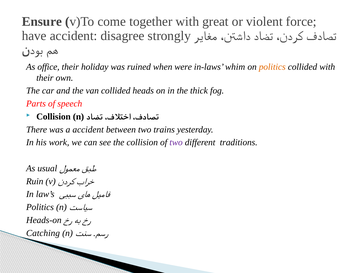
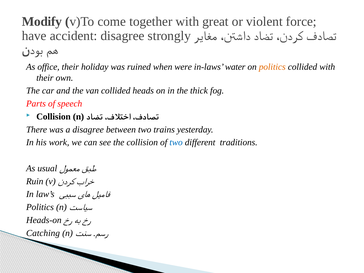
Ensure: Ensure -> Modify
whim: whim -> water
a accident: accident -> disagree
two at (176, 142) colour: purple -> blue
